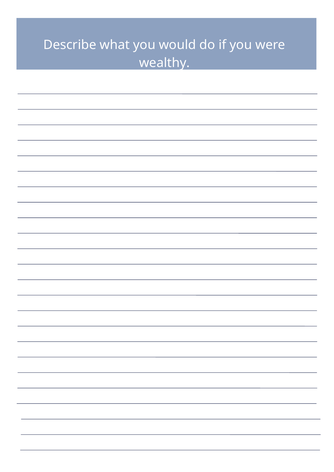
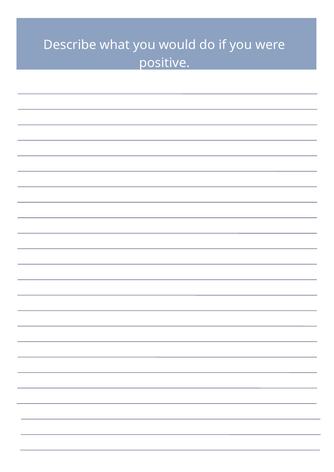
wealthy: wealthy -> positive
